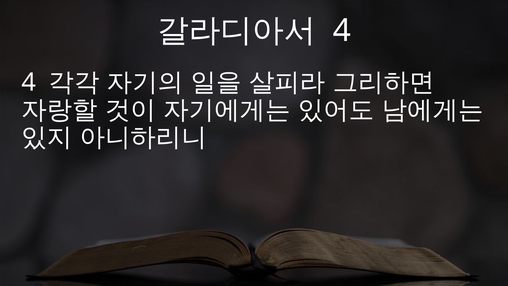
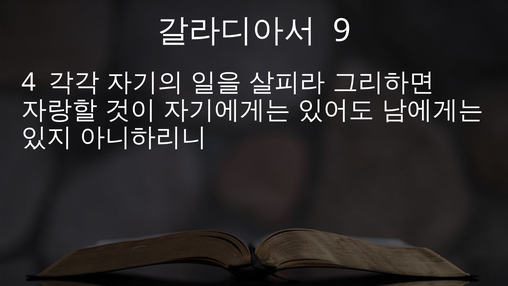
4 at (342, 31): 4 -> 9
